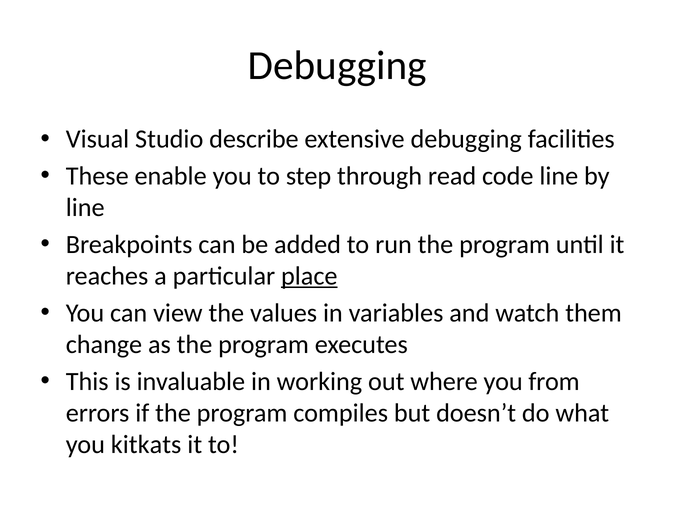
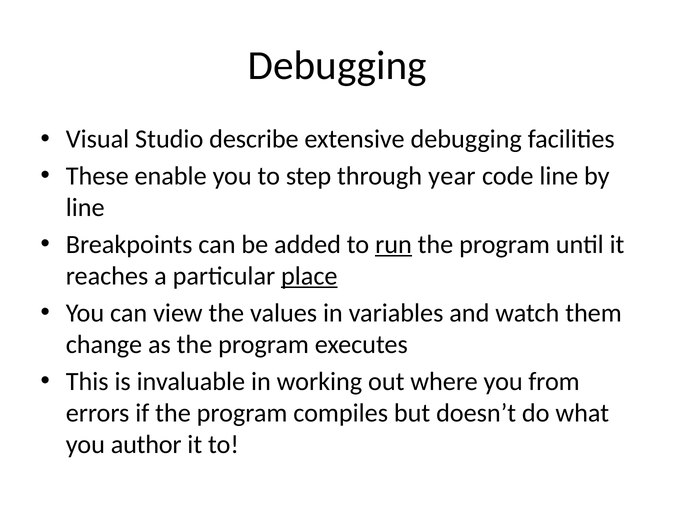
read: read -> year
run underline: none -> present
kitkats: kitkats -> author
